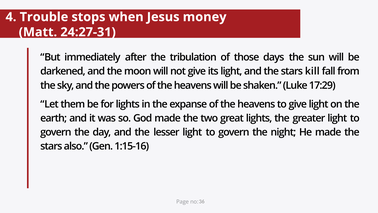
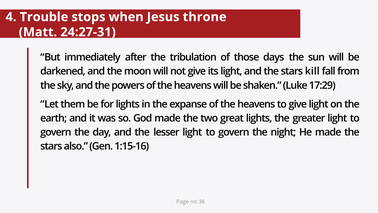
money: money -> throne
